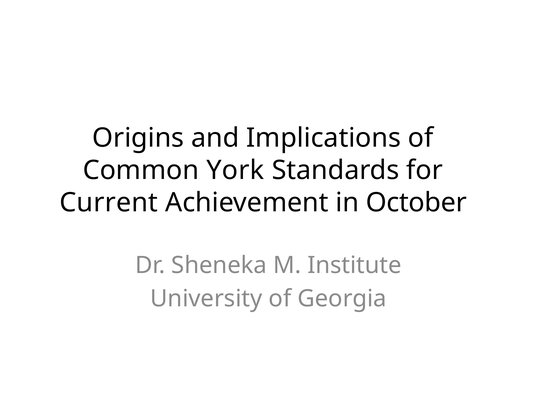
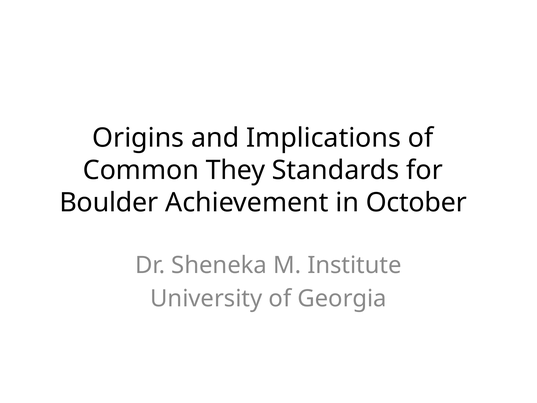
York: York -> They
Current: Current -> Boulder
